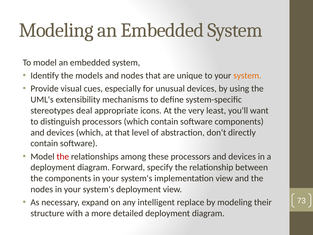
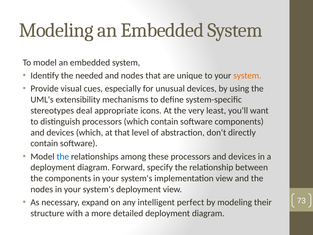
models: models -> needed
the at (63, 156) colour: red -> blue
replace: replace -> perfect
